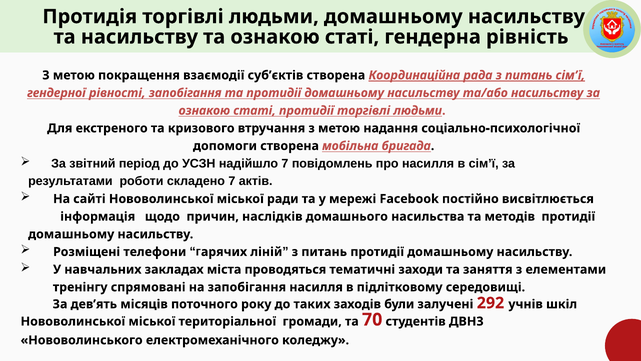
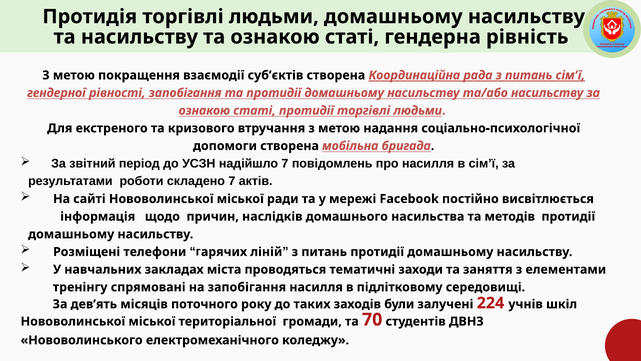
292: 292 -> 224
